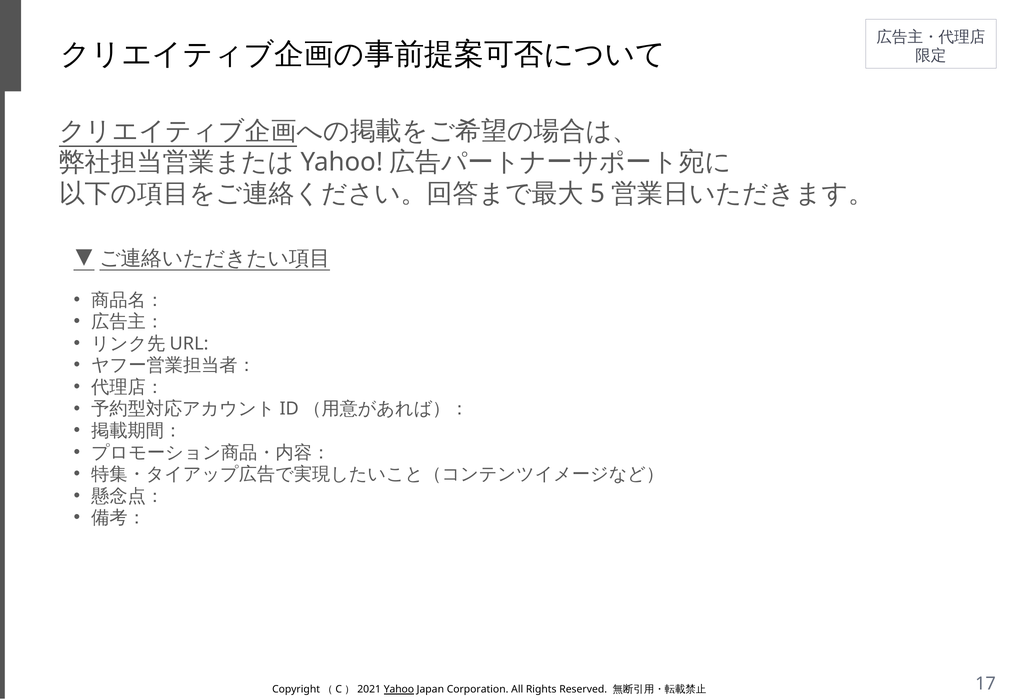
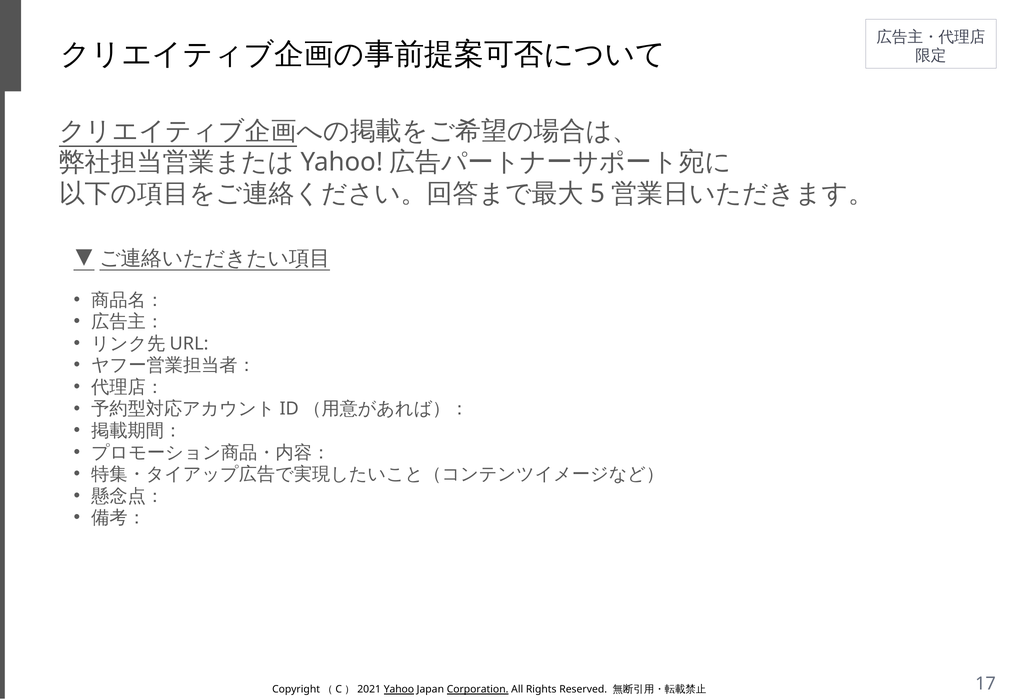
Corporation underline: none -> present
